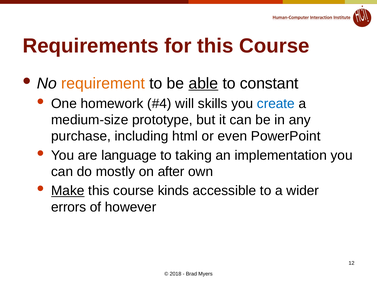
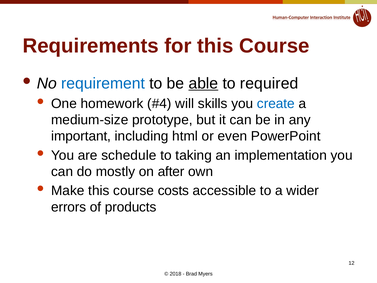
requirement colour: orange -> blue
constant: constant -> required
purchase: purchase -> important
language: language -> schedule
Make underline: present -> none
kinds: kinds -> costs
however: however -> products
